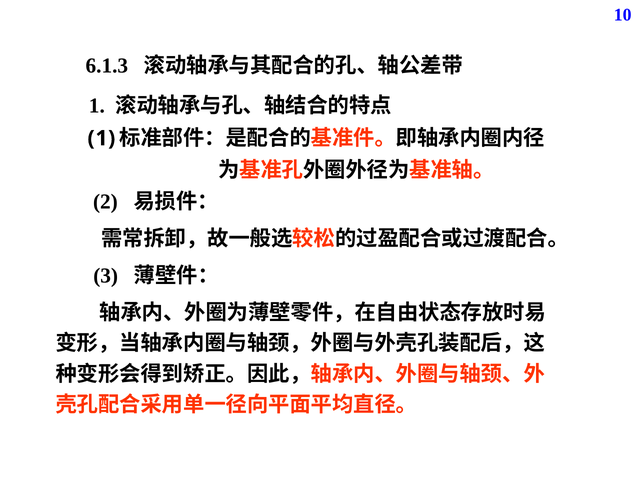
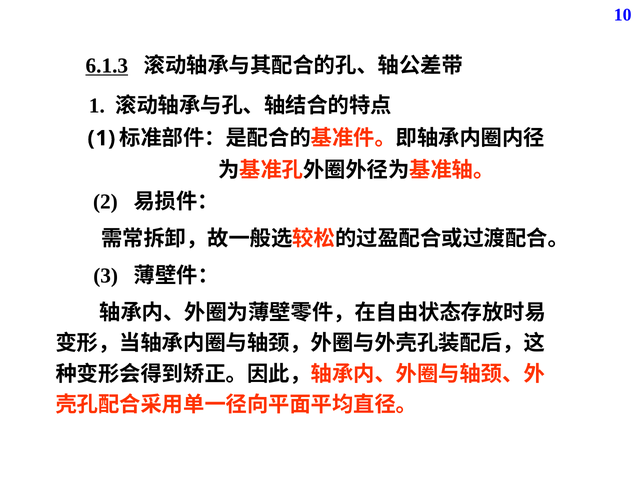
6.1.3 underline: none -> present
